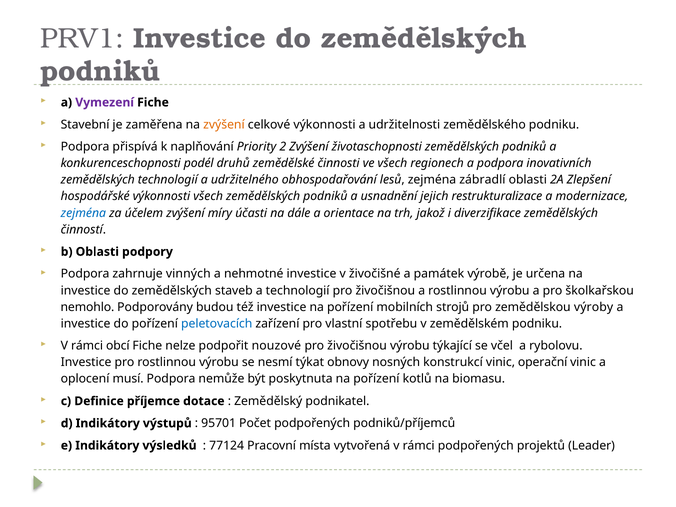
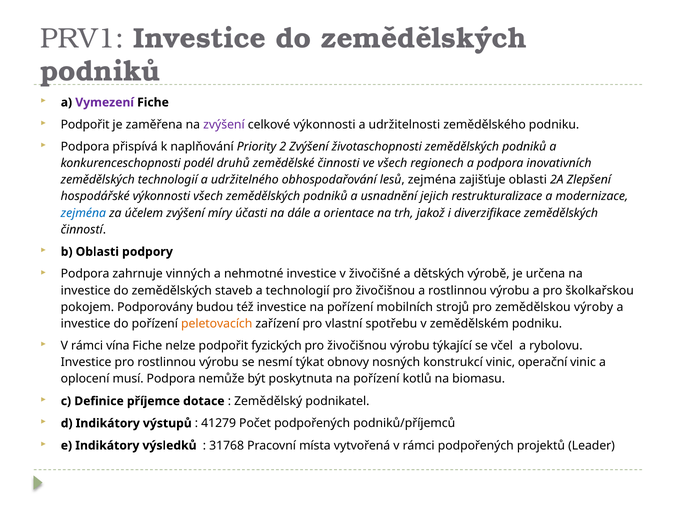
Stavební at (85, 125): Stavební -> Podpořit
zvýšení at (224, 125) colour: orange -> purple
zábradlí: zábradlí -> zajišťuje
památek: památek -> dětských
nemohlo: nemohlo -> pokojem
peletovacích colour: blue -> orange
obcí: obcí -> vína
nouzové: nouzové -> fyzických
95701: 95701 -> 41279
77124: 77124 -> 31768
